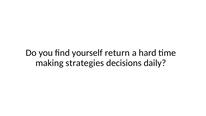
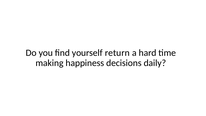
strategies: strategies -> happiness
